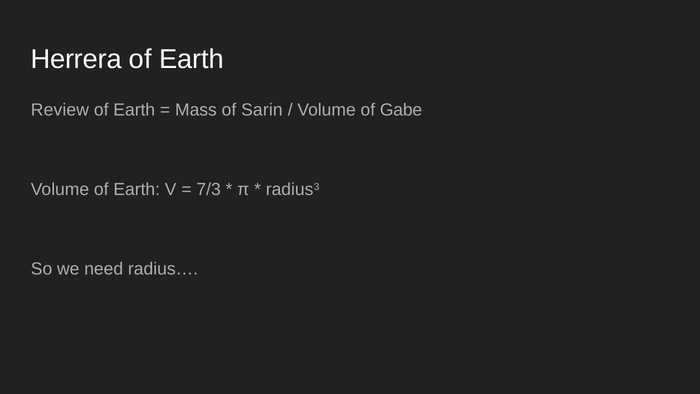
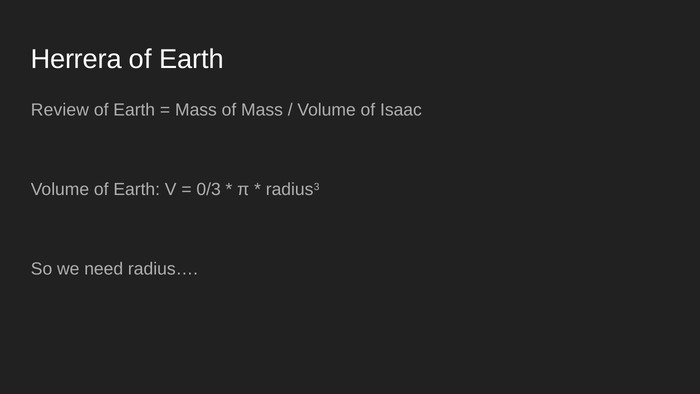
of Sarin: Sarin -> Mass
Gabe: Gabe -> Isaac
7/3: 7/3 -> 0/3
